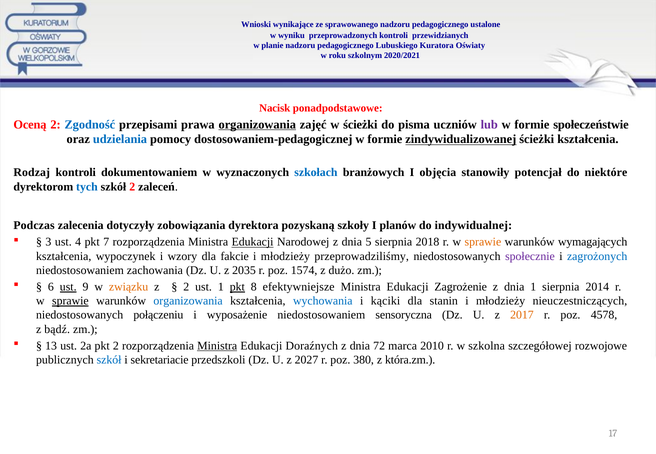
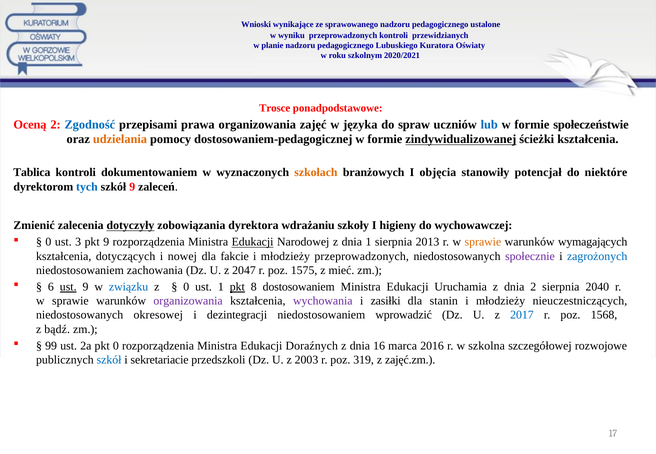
Nacisk: Nacisk -> Trosce
organizowania at (257, 125) underline: present -> none
w ścieżki: ścieżki -> języka
pisma: pisma -> spraw
lub colour: purple -> blue
udzielania colour: blue -> orange
Rodzaj: Rodzaj -> Tablica
szkołach colour: blue -> orange
szkół 2: 2 -> 9
Podczas: Podczas -> Zmienić
dotyczyły underline: none -> present
pozyskaną: pozyskaną -> wdrażaniu
planów: planów -> higieny
indywidualnej: indywidualnej -> wychowawczej
3 at (48, 242): 3 -> 0
4: 4 -> 3
pkt 7: 7 -> 9
dnia 5: 5 -> 1
2018: 2018 -> 2013
wypoczynek: wypoczynek -> dotyczących
wzory: wzory -> nowej
młodzieży przeprowadziliśmy: przeprowadziliśmy -> przeprowadzonych
2035: 2035 -> 2047
1574: 1574 -> 1575
dużo: dużo -> mieć
związku colour: orange -> blue
2 at (186, 287): 2 -> 0
efektywniejsze: efektywniejsze -> dostosowaniem
Zagrożenie: Zagrożenie -> Uruchamia
dnia 1: 1 -> 2
2014: 2014 -> 2040
sprawie at (70, 301) underline: present -> none
organizowania at (188, 301) colour: blue -> purple
wychowania colour: blue -> purple
kąciki: kąciki -> zasiłki
połączeniu: połączeniu -> okresowej
wyposażenie: wyposażenie -> dezintegracji
sensoryczna: sensoryczna -> wprowadzić
2017 colour: orange -> blue
4578: 4578 -> 1568
13: 13 -> 99
pkt 2: 2 -> 0
Ministra at (217, 346) underline: present -> none
72: 72 -> 16
2010: 2010 -> 2016
2027: 2027 -> 2003
380: 380 -> 319
która.zm: która.zm -> zajęć.zm
